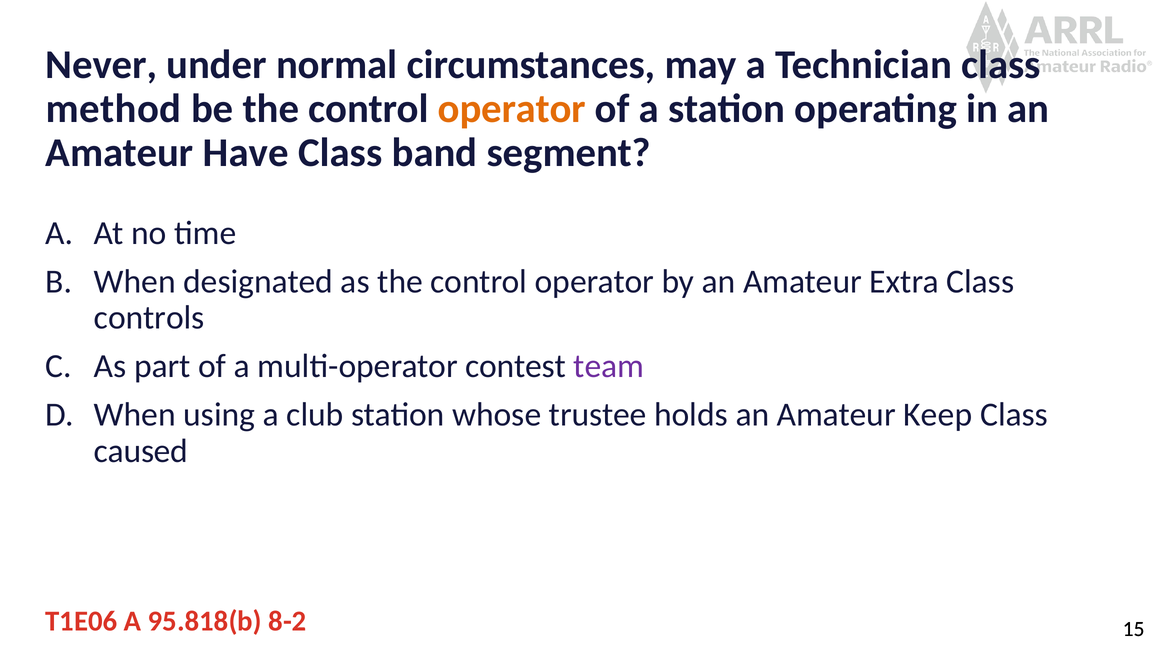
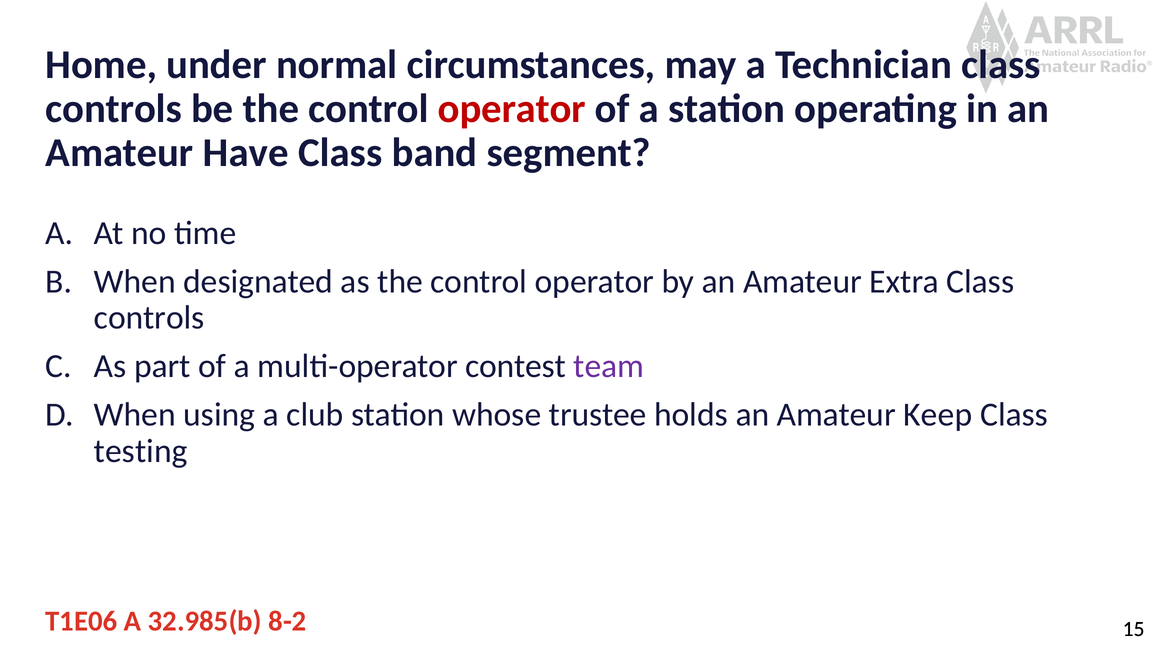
Never: Never -> Home
method at (113, 109): method -> controls
operator at (512, 109) colour: orange -> red
caused: caused -> testing
95.818(b: 95.818(b -> 32.985(b
